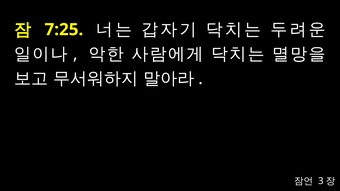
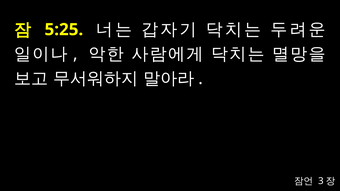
7:25: 7:25 -> 5:25
